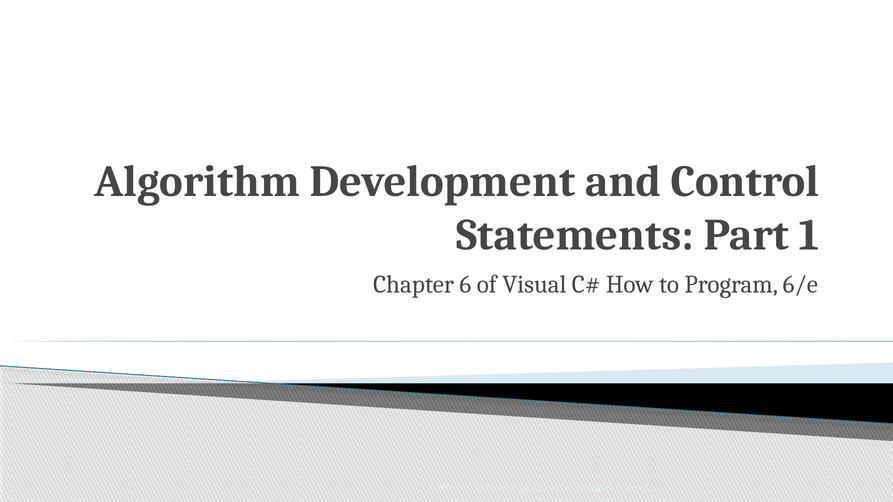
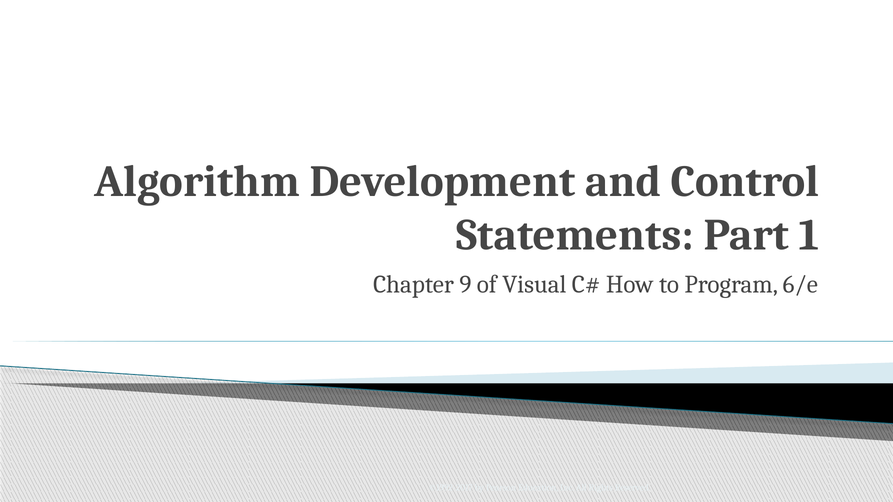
6: 6 -> 9
